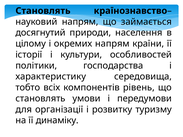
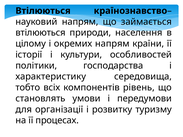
Становлять at (43, 11): Становлять -> Втілюються
досягнутий at (40, 33): досягнутий -> втілюються
динаміку: динаміку -> процесах
